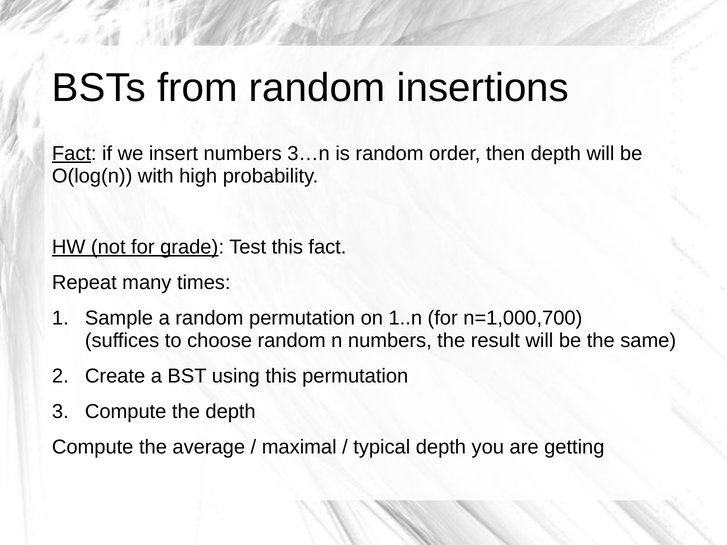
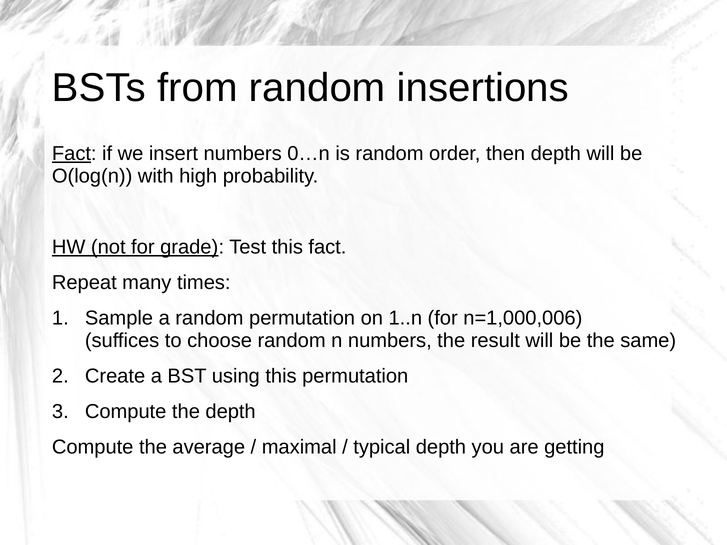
3…n: 3…n -> 0…n
n=1,000,700: n=1,000,700 -> n=1,000,006
